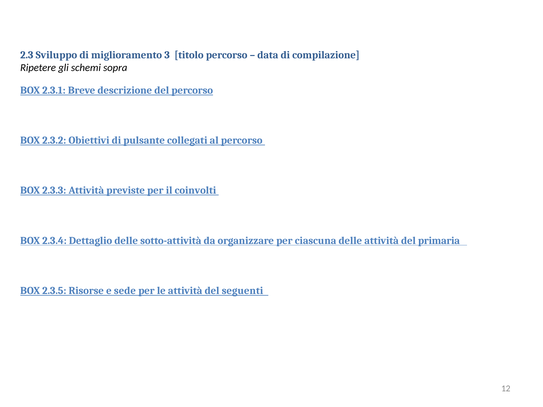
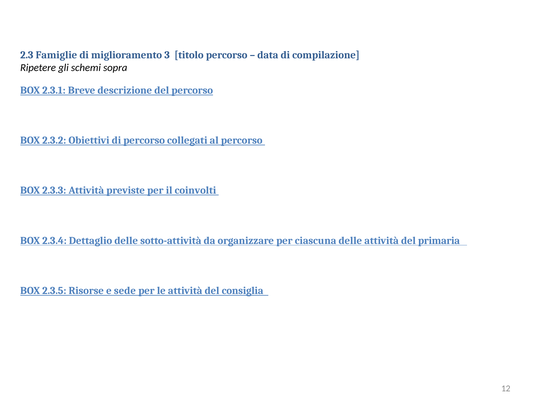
Sviluppo: Sviluppo -> Famiglie
di pulsante: pulsante -> percorso
seguenti: seguenti -> consiglia
